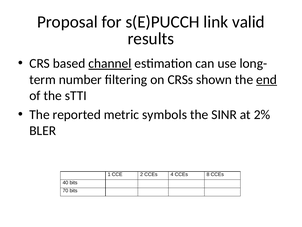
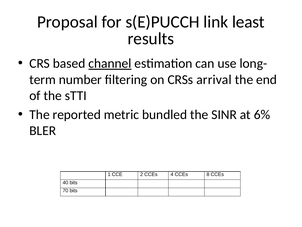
valid: valid -> least
shown: shown -> arrival
end underline: present -> none
symbols: symbols -> bundled
2%: 2% -> 6%
